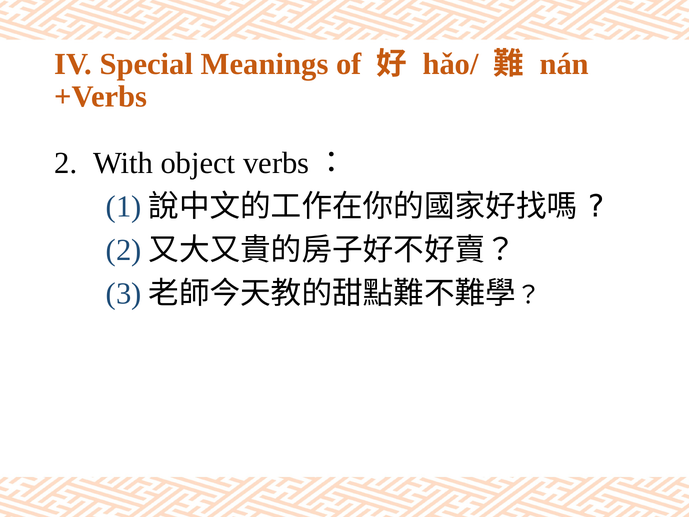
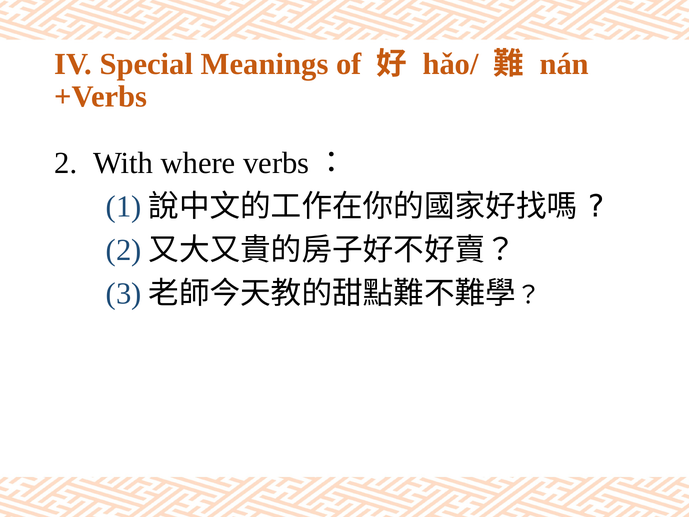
object: object -> where
